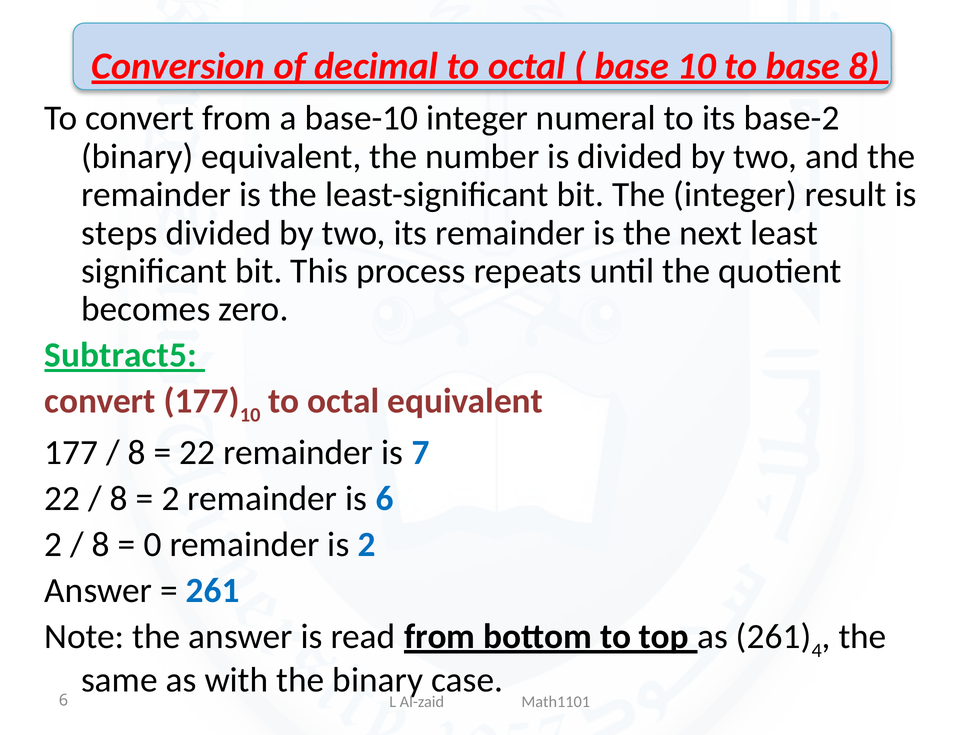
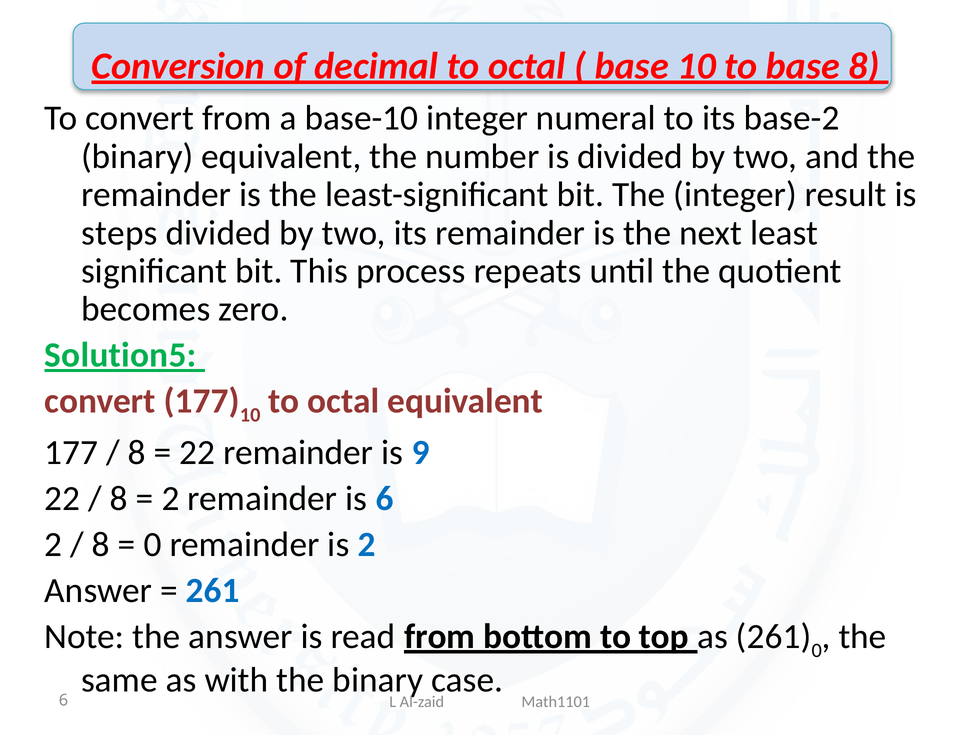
Subtract5: Subtract5 -> Solution5
7: 7 -> 9
261 4: 4 -> 0
